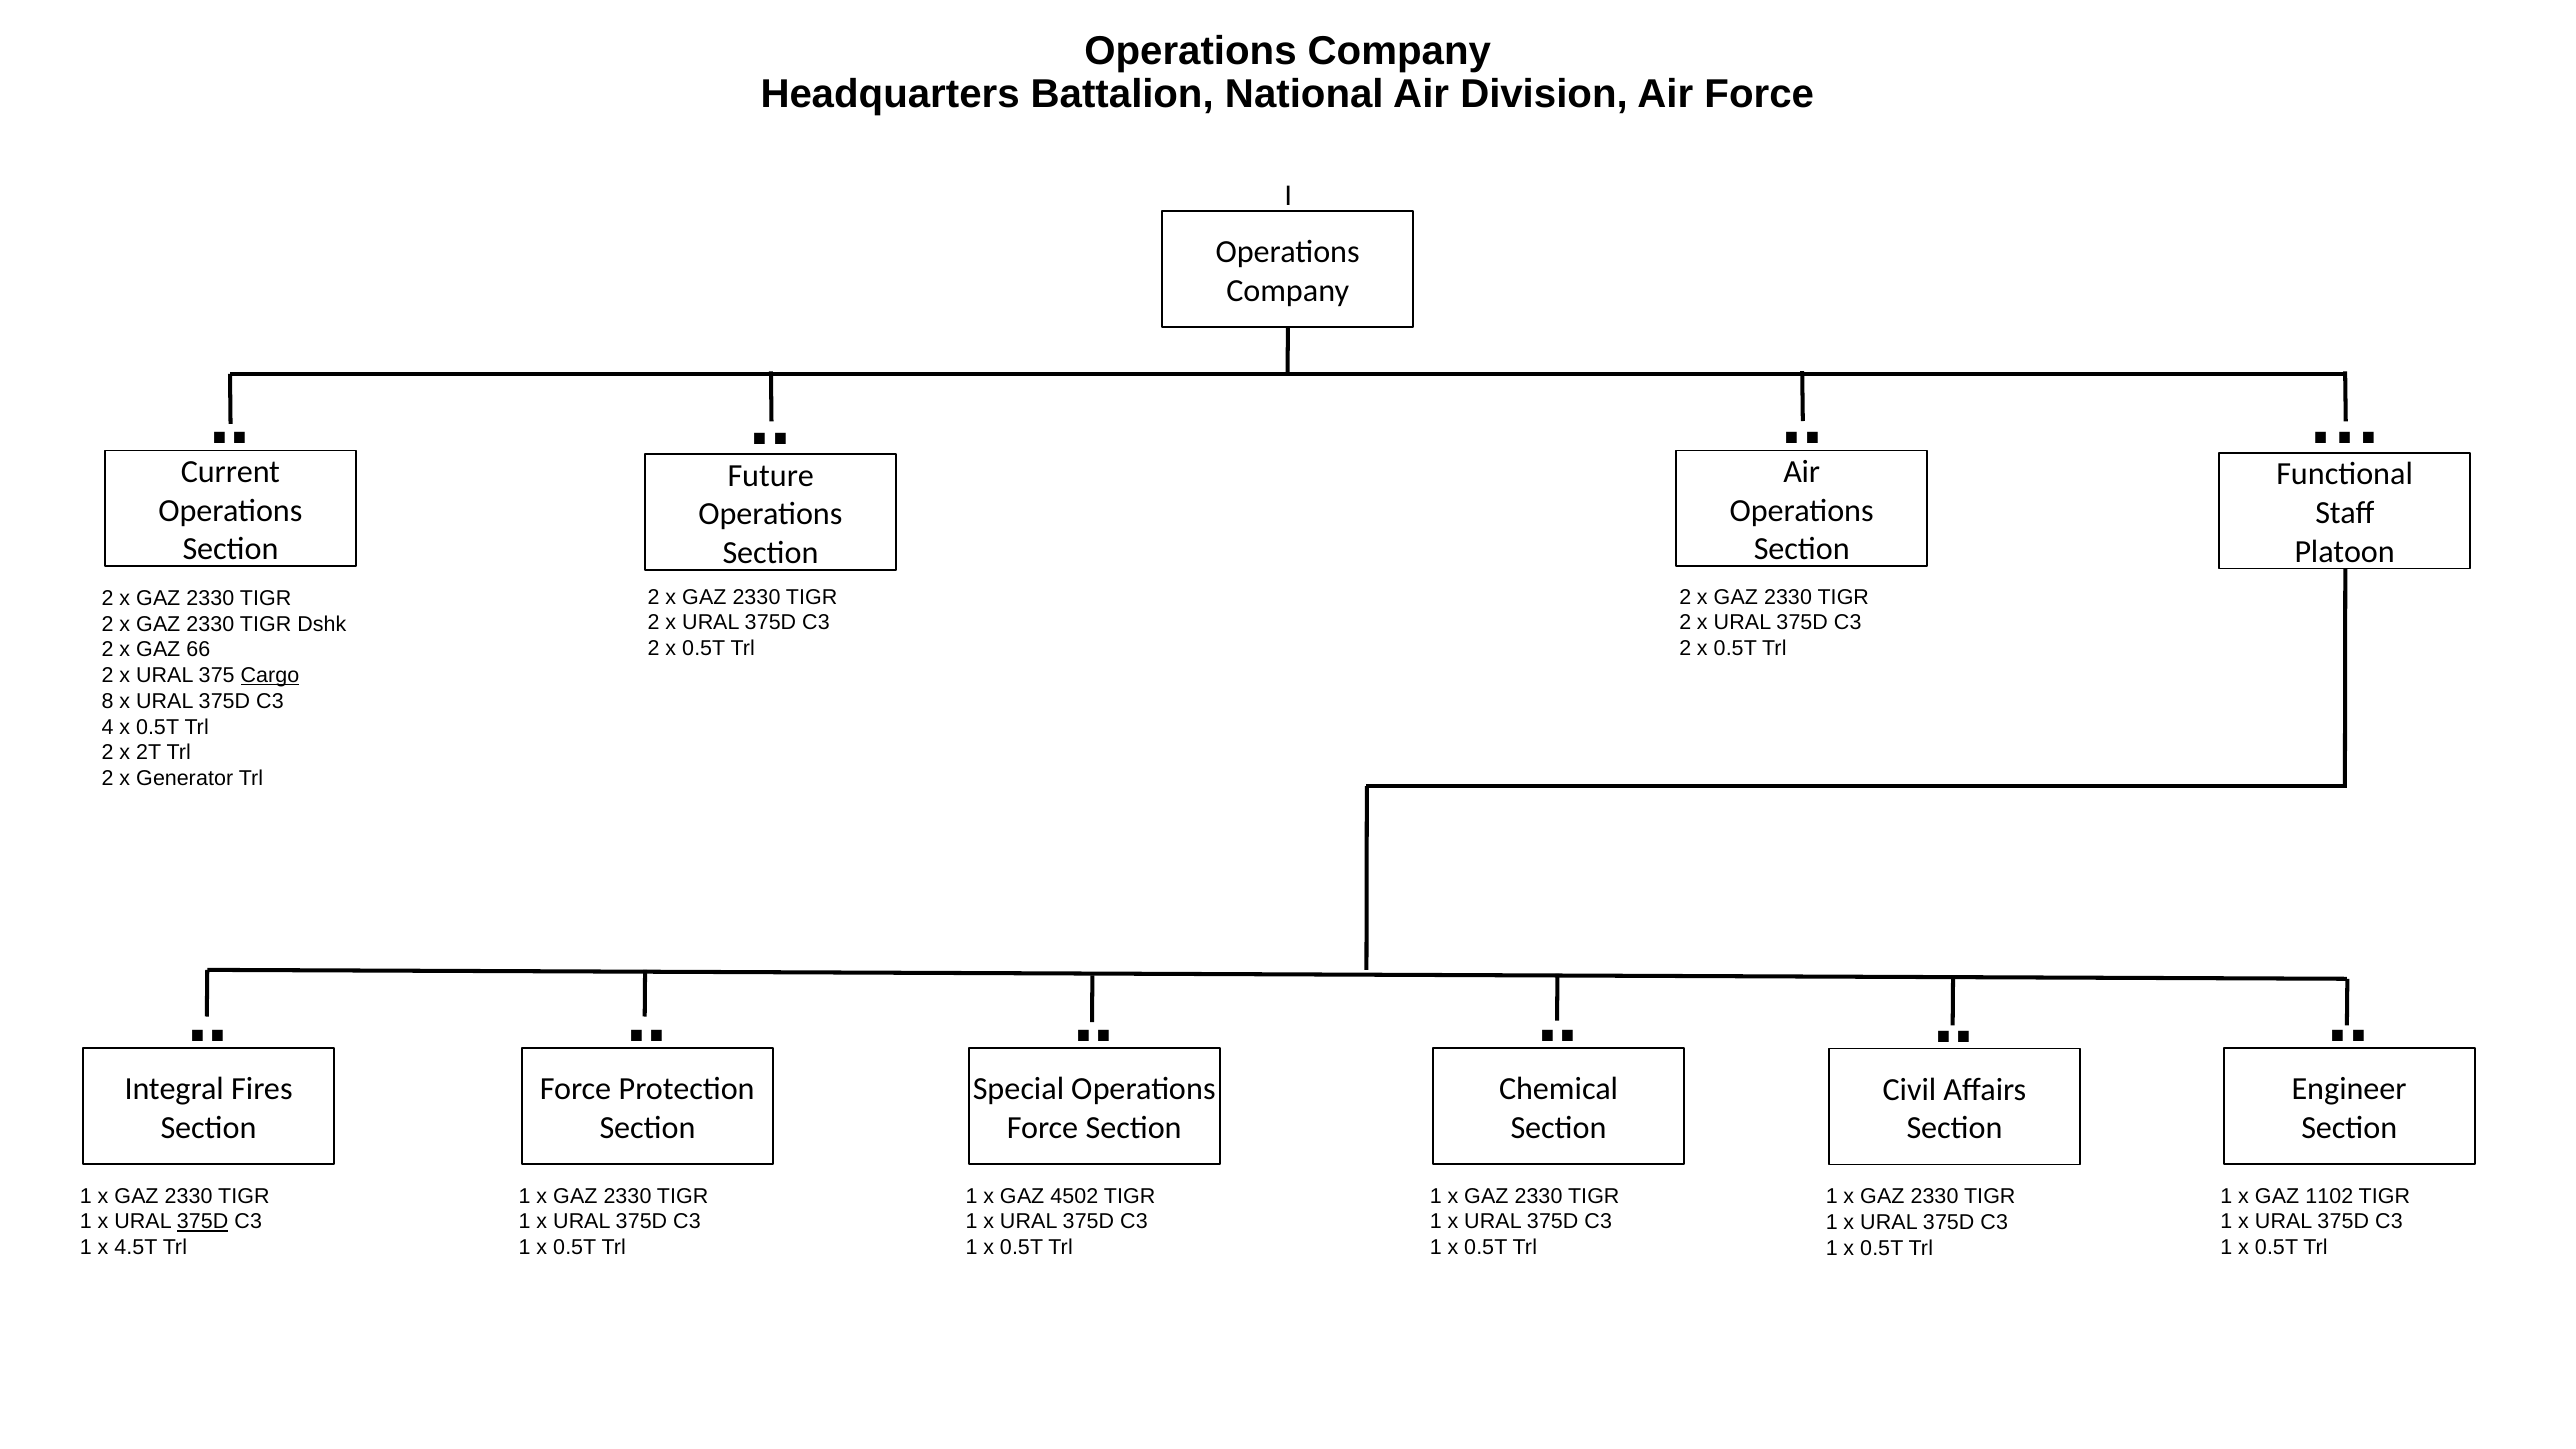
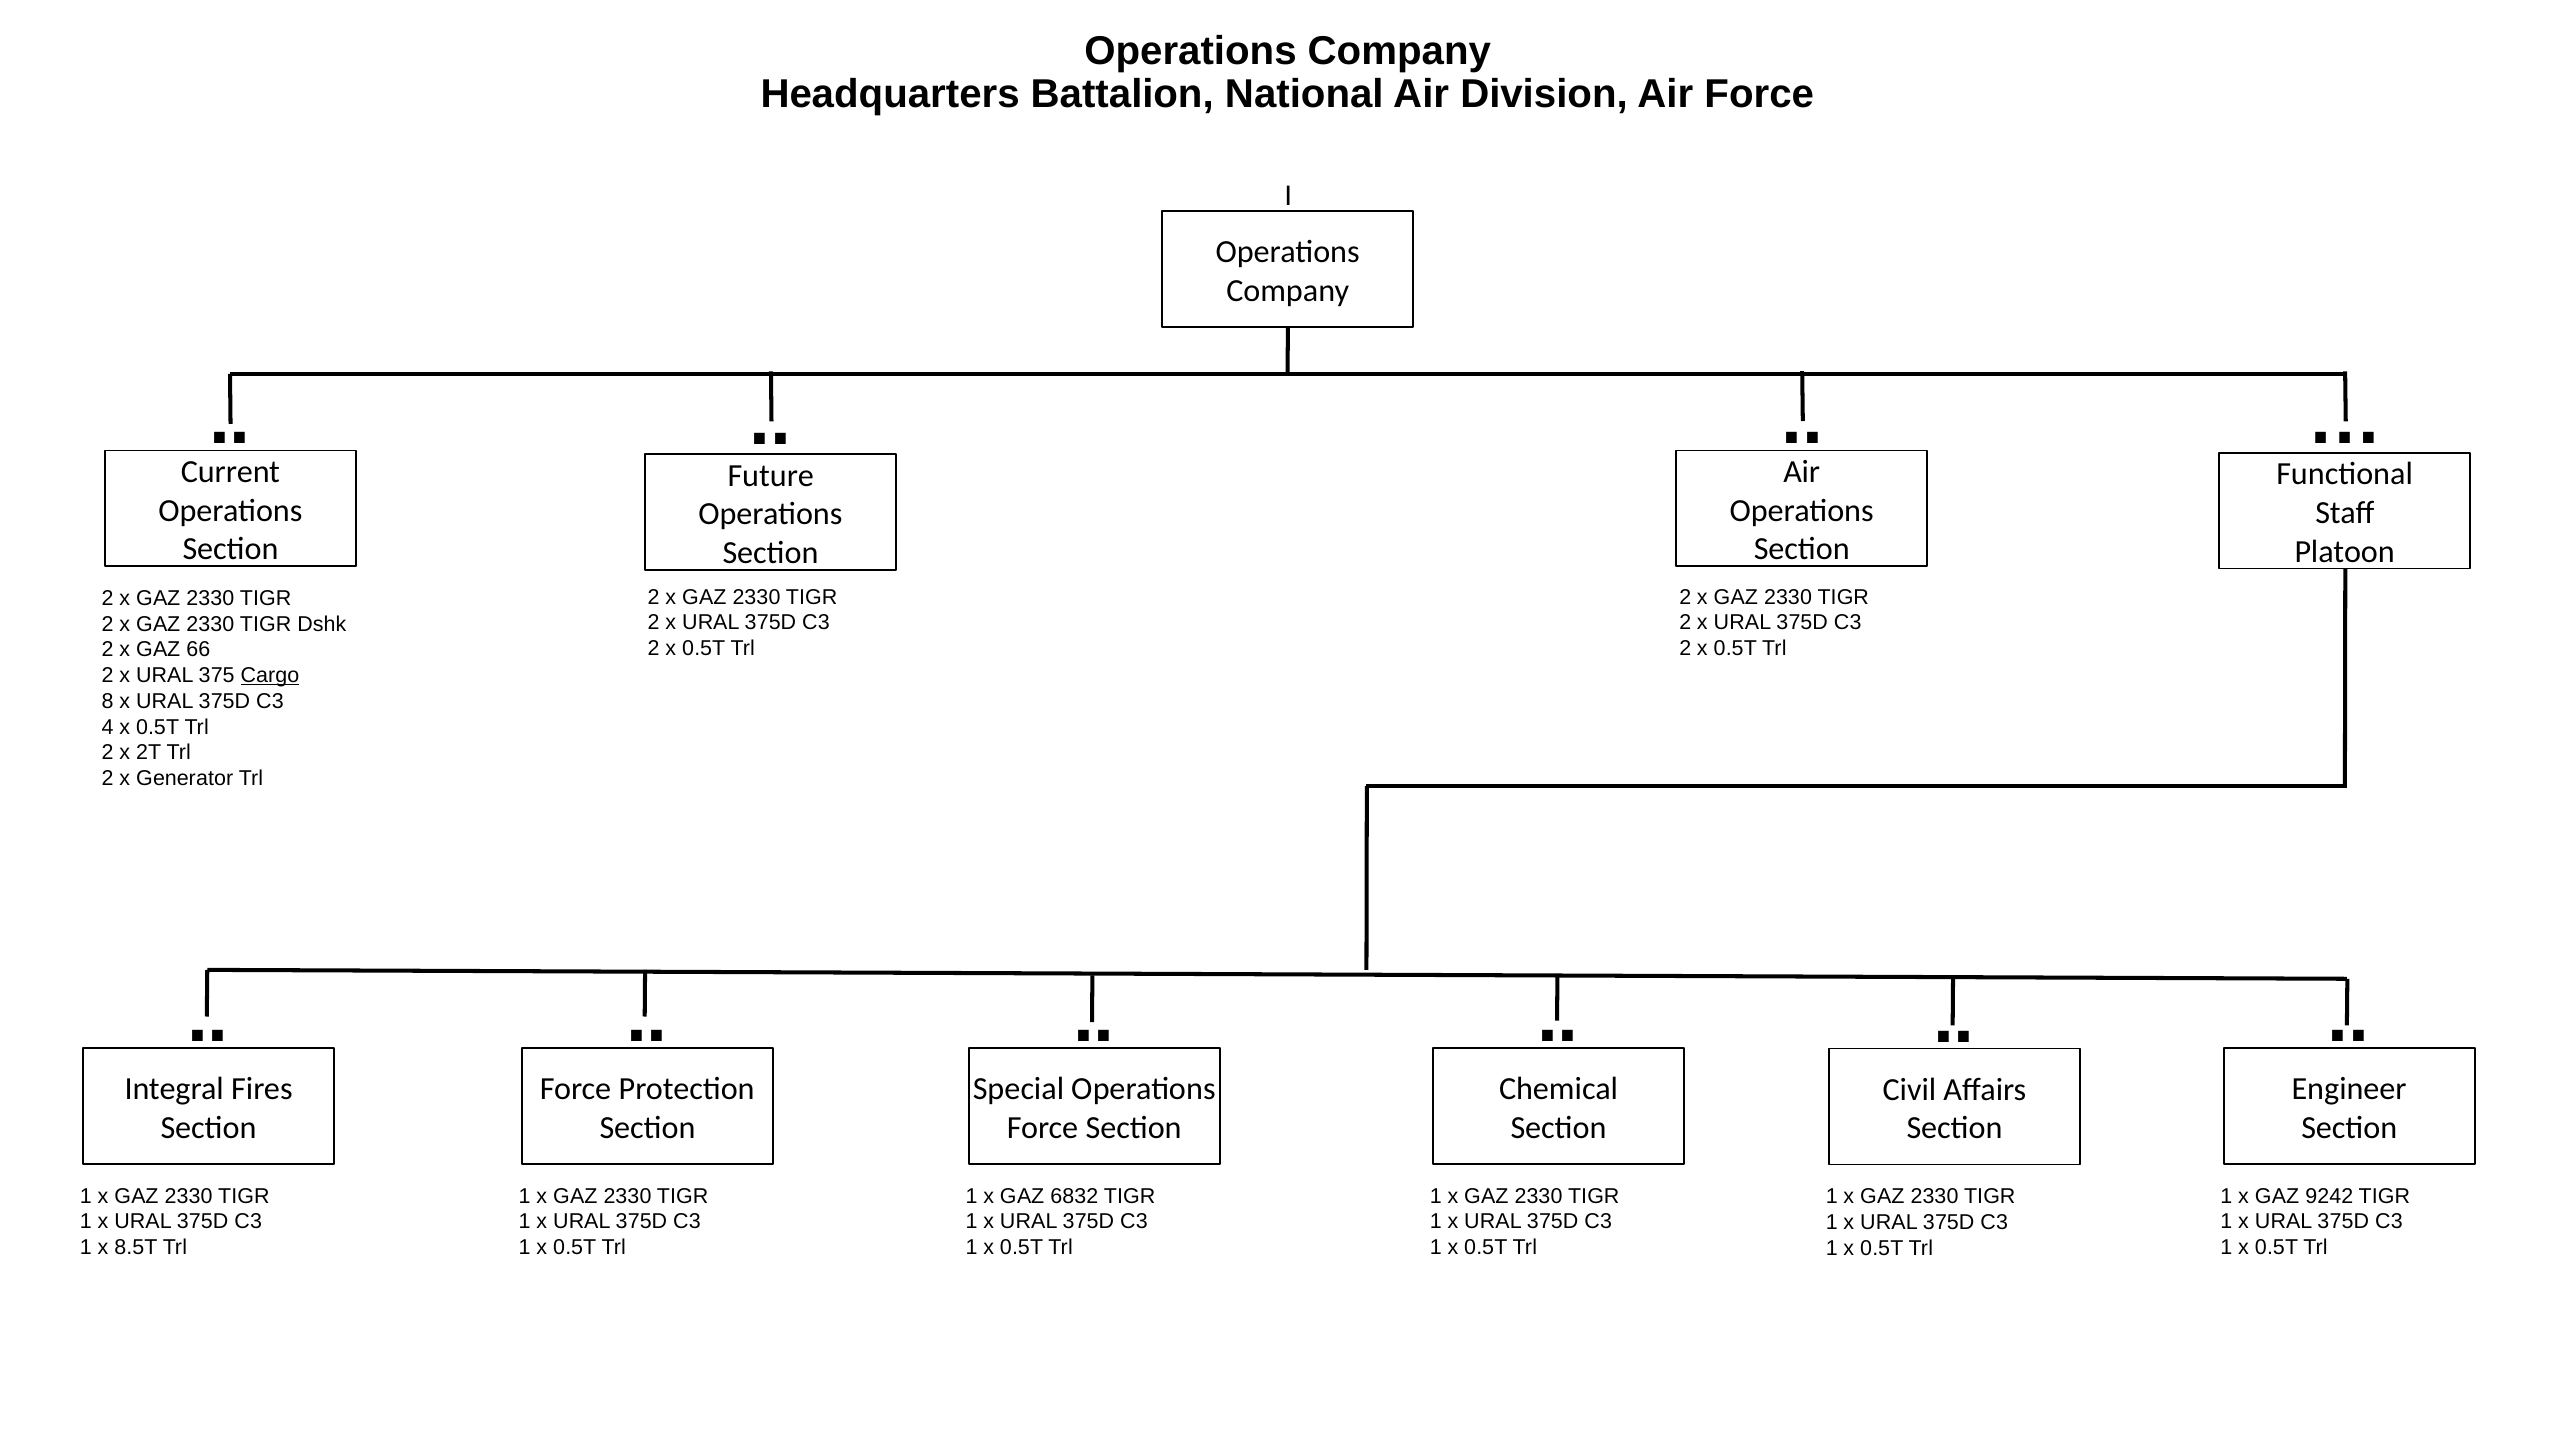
4502: 4502 -> 6832
1102: 1102 -> 9242
375D at (203, 1222) underline: present -> none
4.5T: 4.5T -> 8.5T
